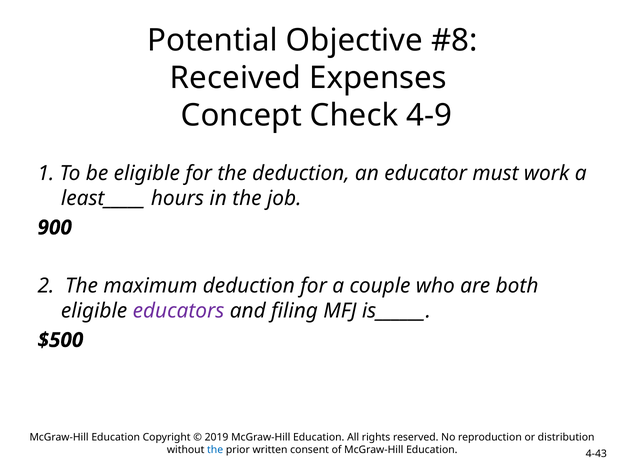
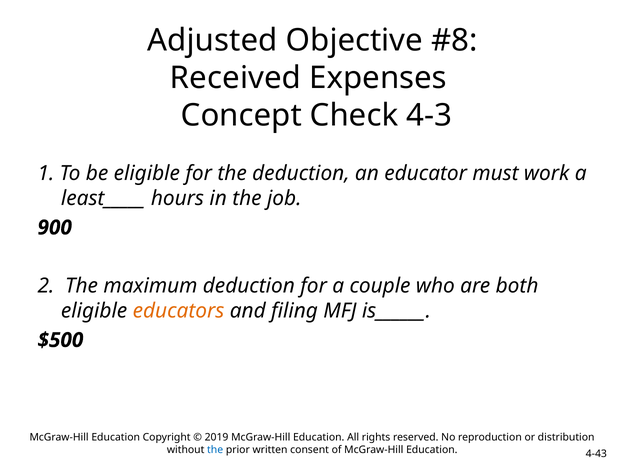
Potential: Potential -> Adjusted
4-9: 4-9 -> 4-3
educators colour: purple -> orange
